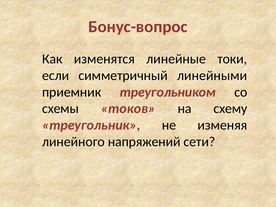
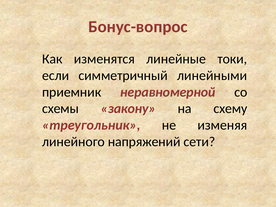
треугольником: треугольником -> неравномерной
токов: токов -> закону
